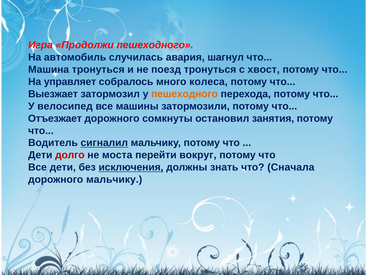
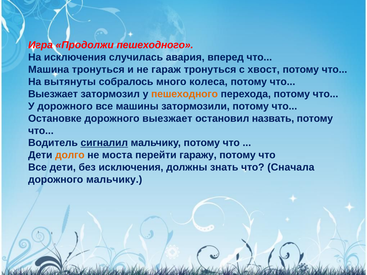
На автомобиль: автомобиль -> исключения
шагнул: шагнул -> вперед
поезд: поезд -> гараж
управляет: управляет -> вытянуты
У велосипед: велосипед -> дорожного
Отъезжает: Отъезжает -> Остановке
дорожного сомкнуты: сомкнуты -> выезжает
занятия: занятия -> назвать
долго colour: red -> orange
вокруг: вокруг -> гаражу
исключения at (131, 167) underline: present -> none
